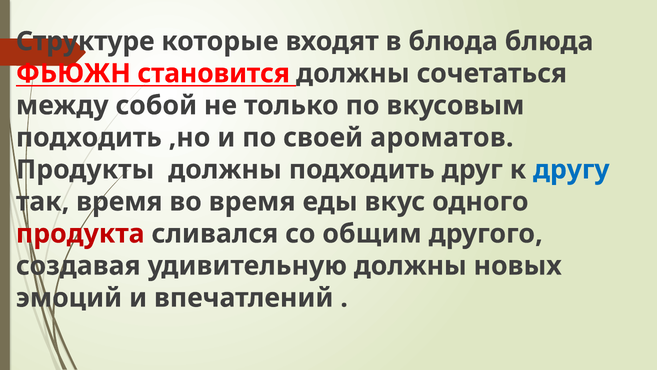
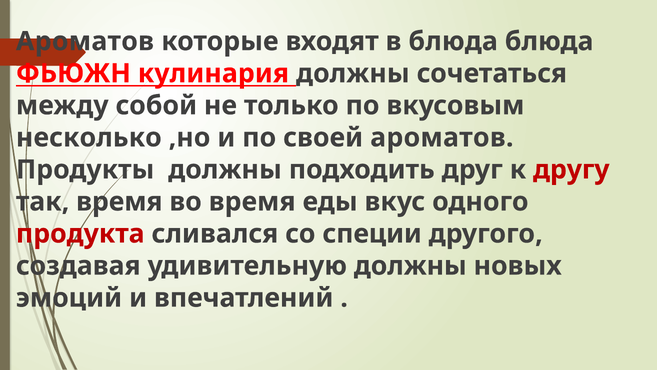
Структуре at (85, 41): Структуре -> Ароматов
становится: становится -> кулинария
подходить at (89, 137): подходить -> несколько
другу colour: blue -> red
общим: общим -> специи
